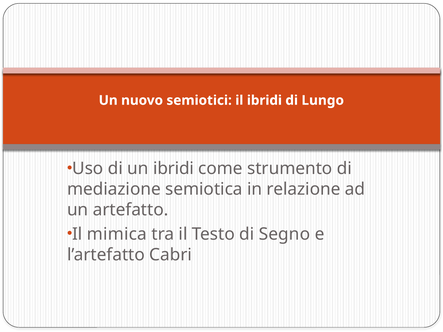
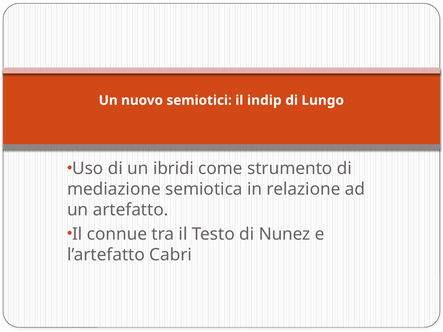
il ibridi: ibridi -> indip
mimica: mimica -> connue
Segno: Segno -> Nunez
